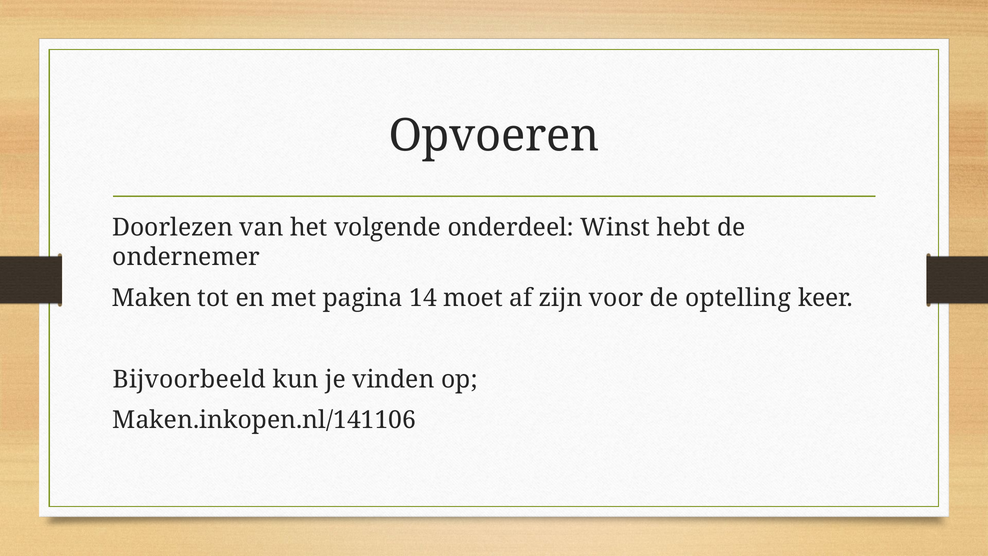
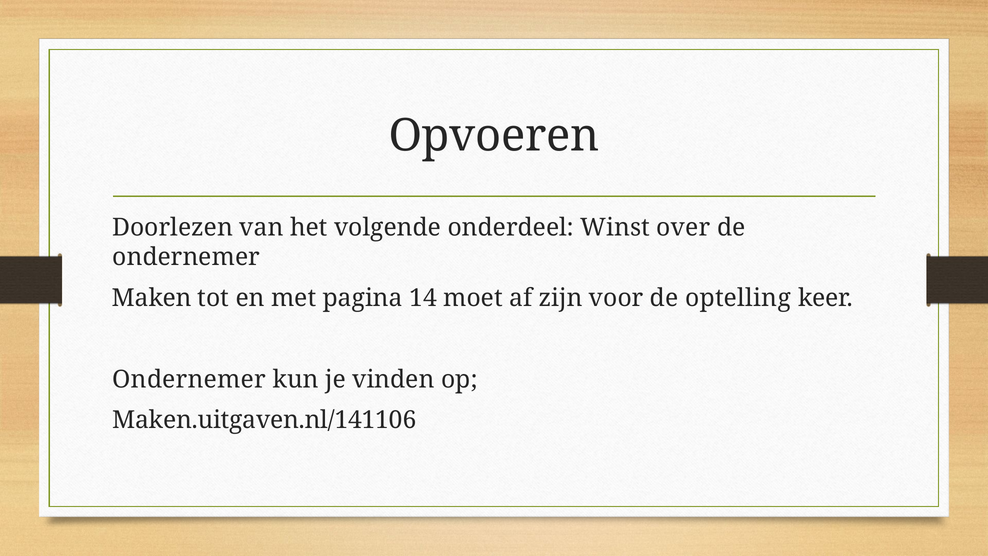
hebt: hebt -> over
Bijvoorbeeld at (189, 379): Bijvoorbeeld -> Ondernemer
Maken.inkopen.nl/141106: Maken.inkopen.nl/141106 -> Maken.uitgaven.nl/141106
